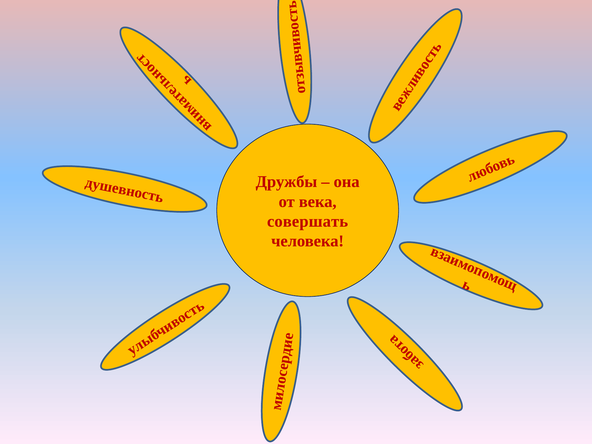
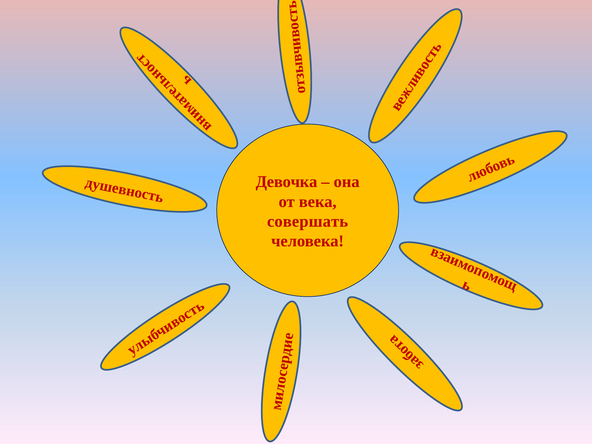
Дружбы: Дружбы -> Девочка
